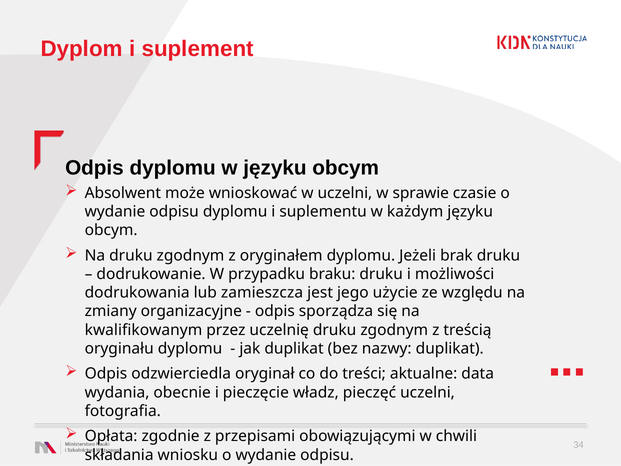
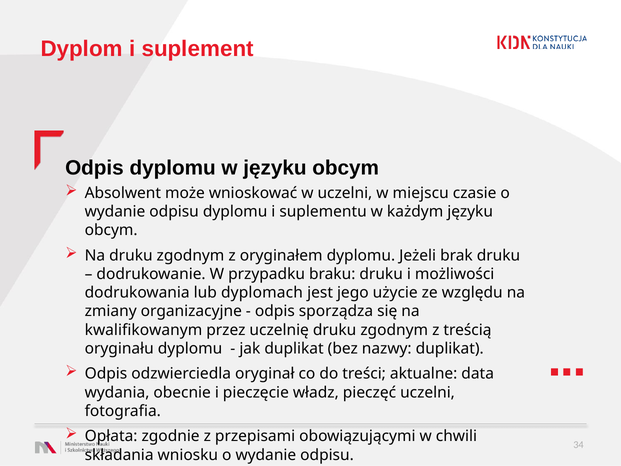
sprawie: sprawie -> miejscu
zamieszcza: zamieszcza -> dyplomach
